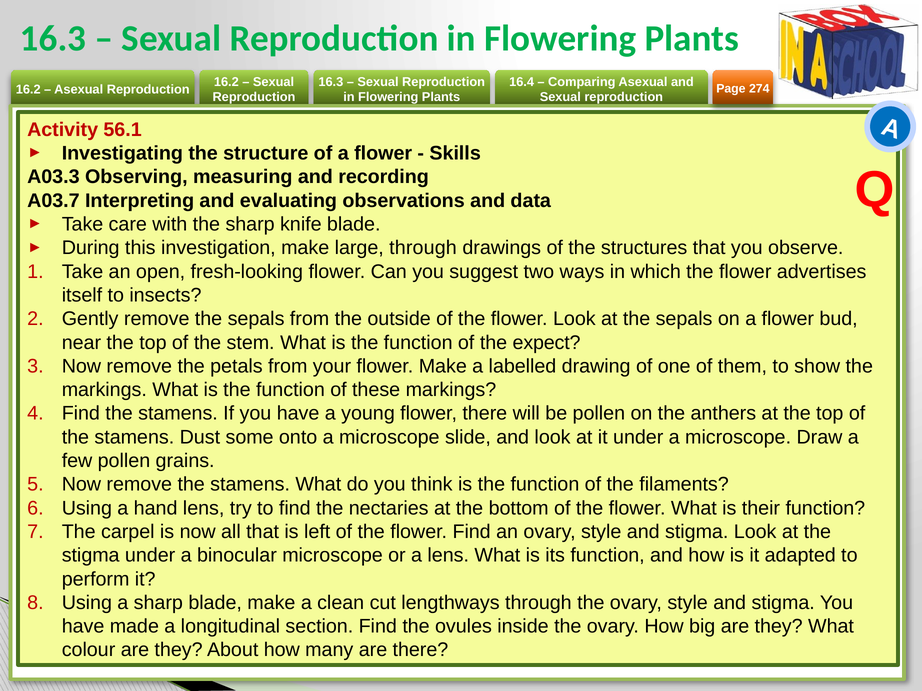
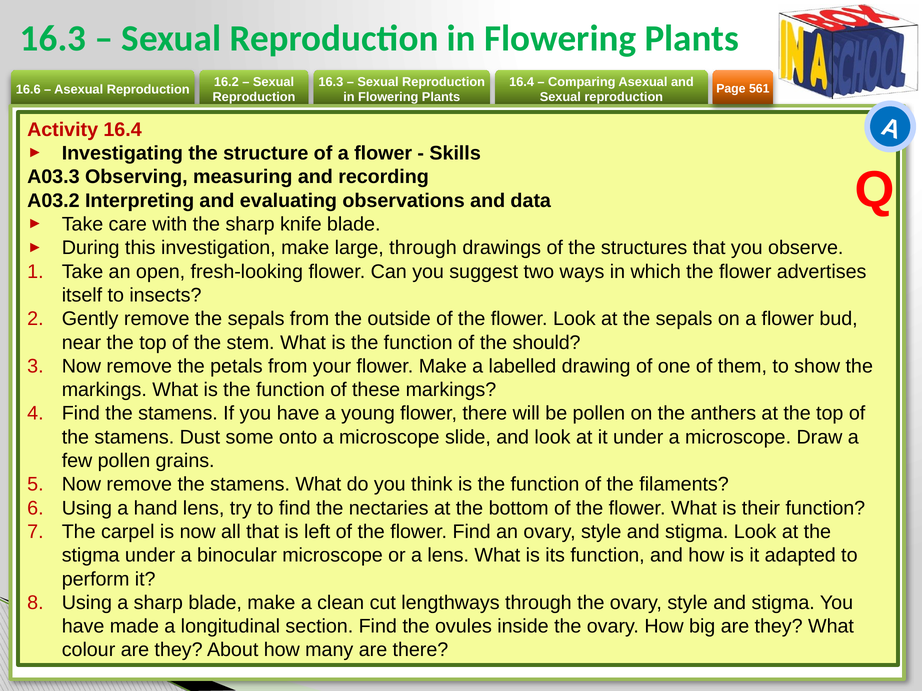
274: 274 -> 561
16.2 at (28, 90): 16.2 -> 16.6
Activity 56.1: 56.1 -> 16.4
A03.7: A03.7 -> A03.2
expect: expect -> should
